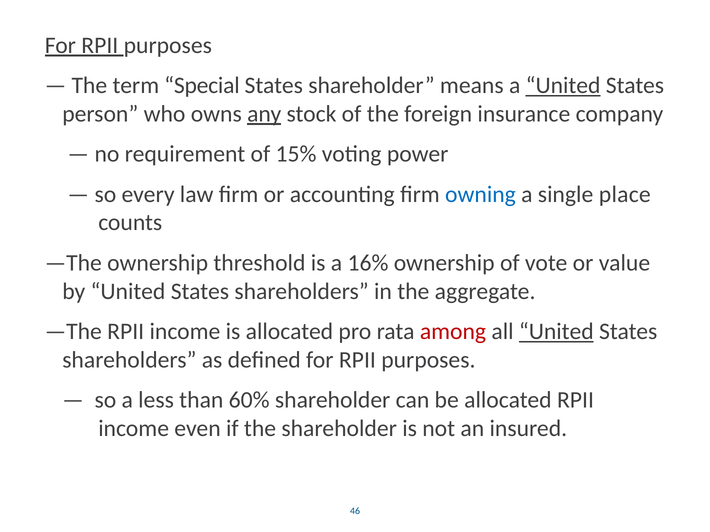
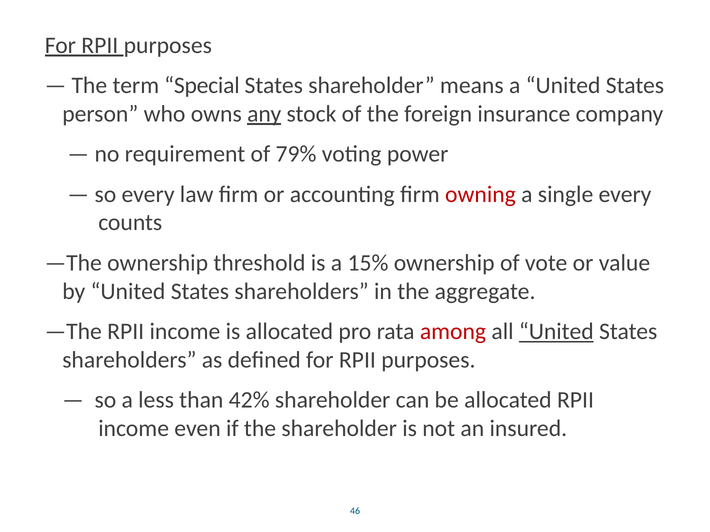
United at (563, 86) underline: present -> none
15%: 15% -> 79%
owning colour: blue -> red
single place: place -> every
16%: 16% -> 15%
60%: 60% -> 42%
